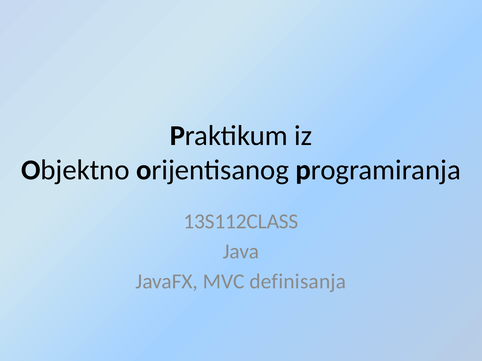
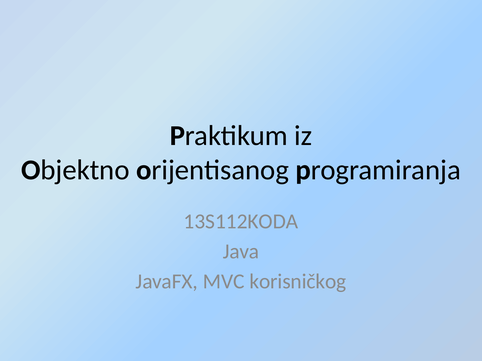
13S112CLASS: 13S112CLASS -> 13S112KODA
definisanja: definisanja -> korisničkog
